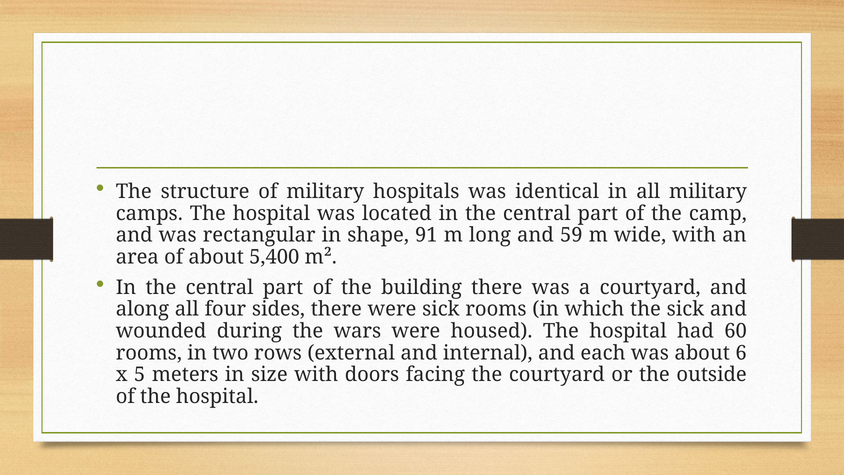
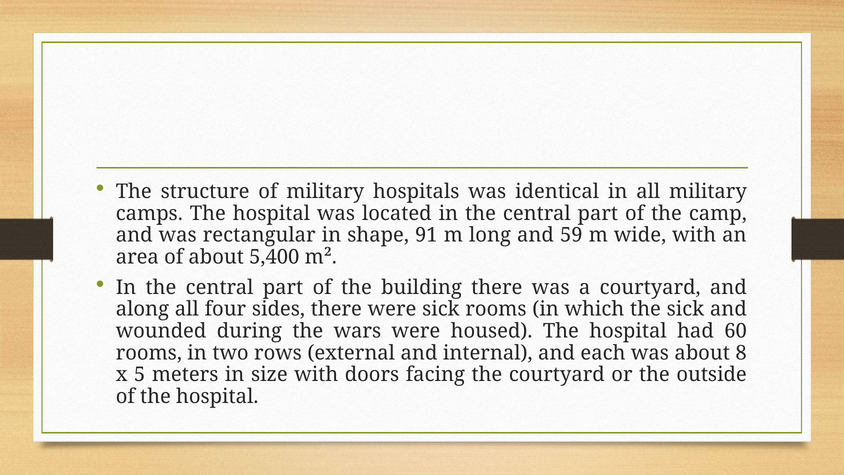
6: 6 -> 8
